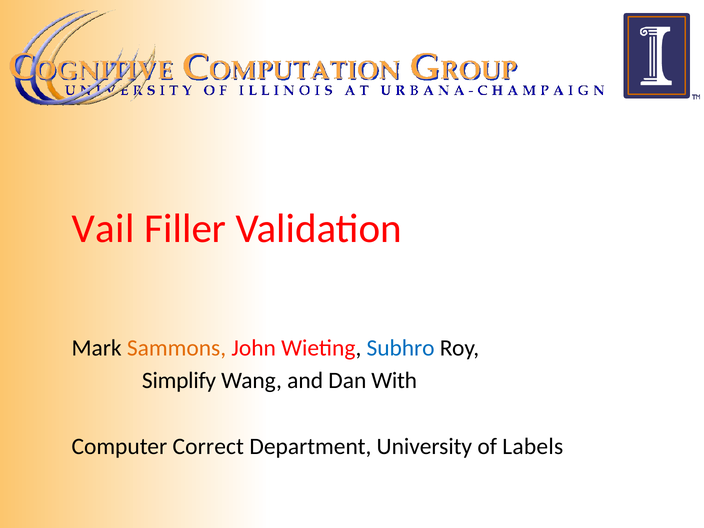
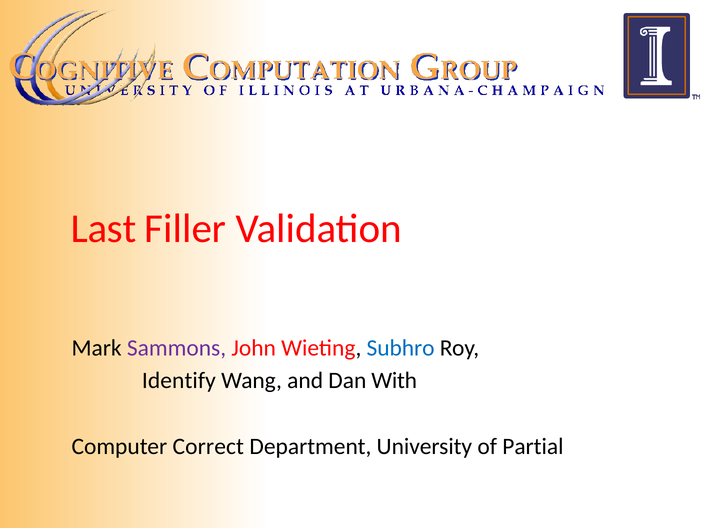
Vail: Vail -> Last
Sammons colour: orange -> purple
Simplify: Simplify -> Identify
Labels: Labels -> Partial
